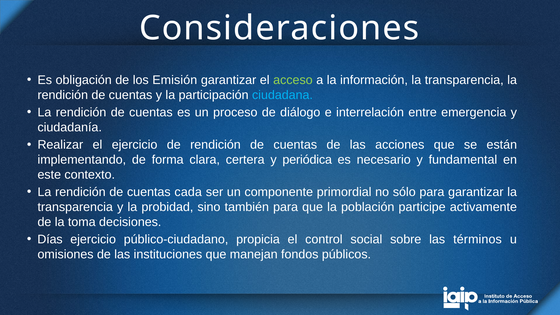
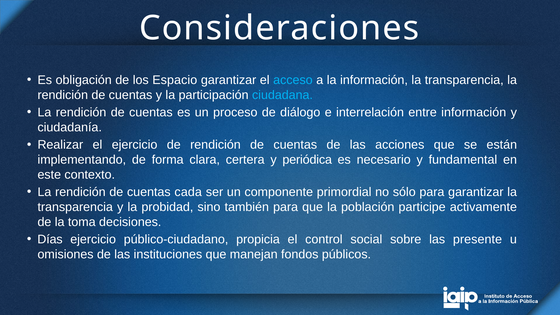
Emisión: Emisión -> Espacio
acceso colour: light green -> light blue
entre emergencia: emergencia -> información
términos: términos -> presente
